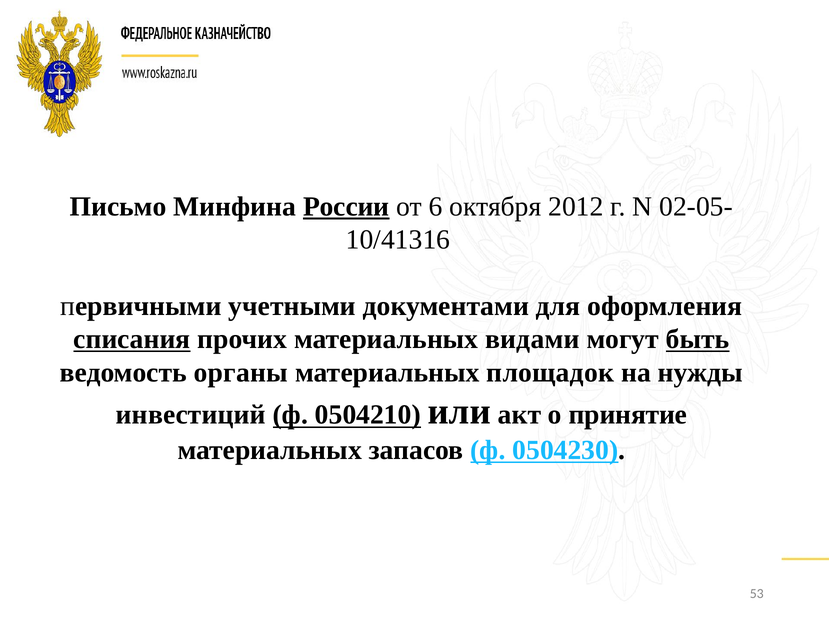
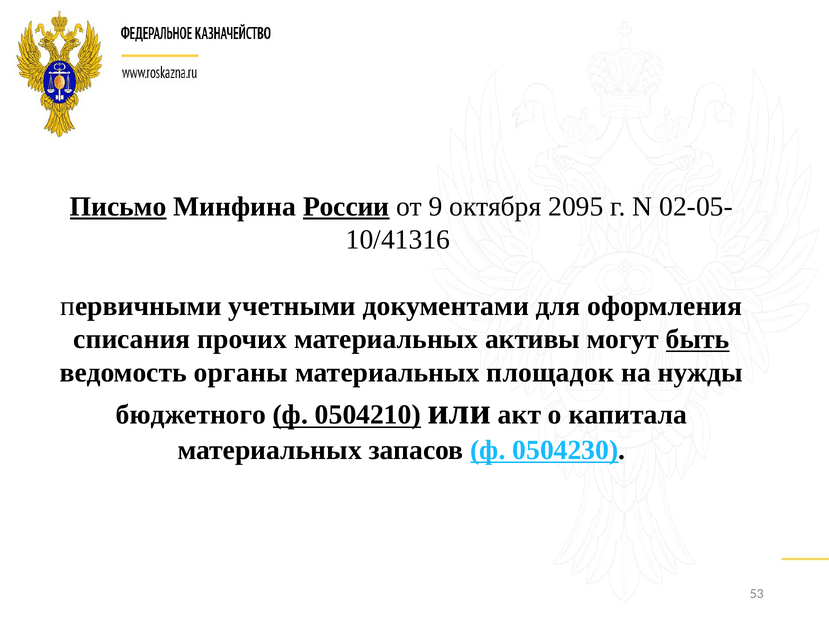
Письмо underline: none -> present
6: 6 -> 9
2012: 2012 -> 2095
списания underline: present -> none
видами: видами -> активы
инвестиций: инвестиций -> бюджетного
принятие: принятие -> капитала
